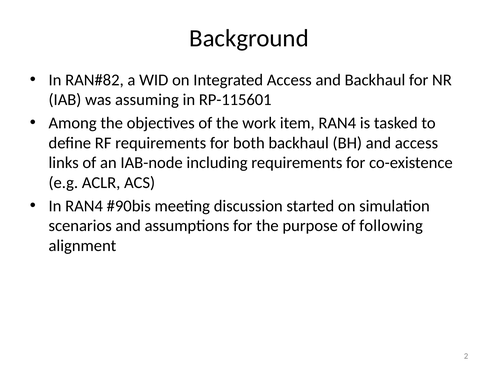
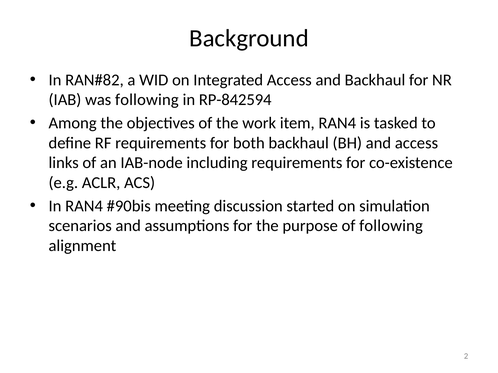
was assuming: assuming -> following
RP-115601: RP-115601 -> RP-842594
